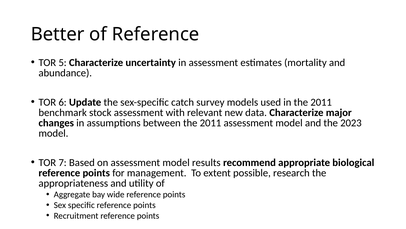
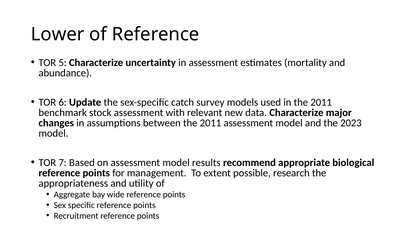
Better: Better -> Lower
